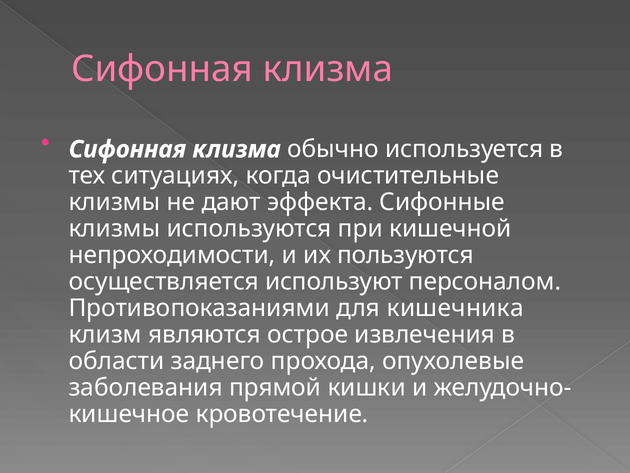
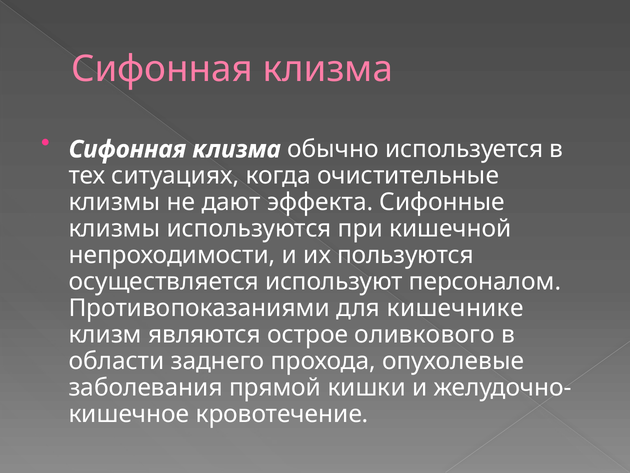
кишечника: кишечника -> кишечнике
извлечения: извлечения -> оливкового
